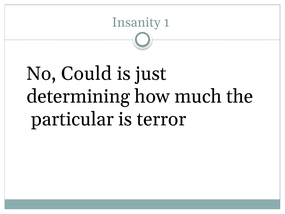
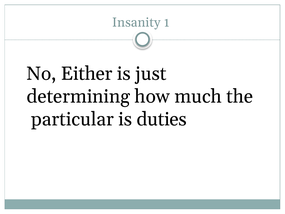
Could: Could -> Either
terror: terror -> duties
